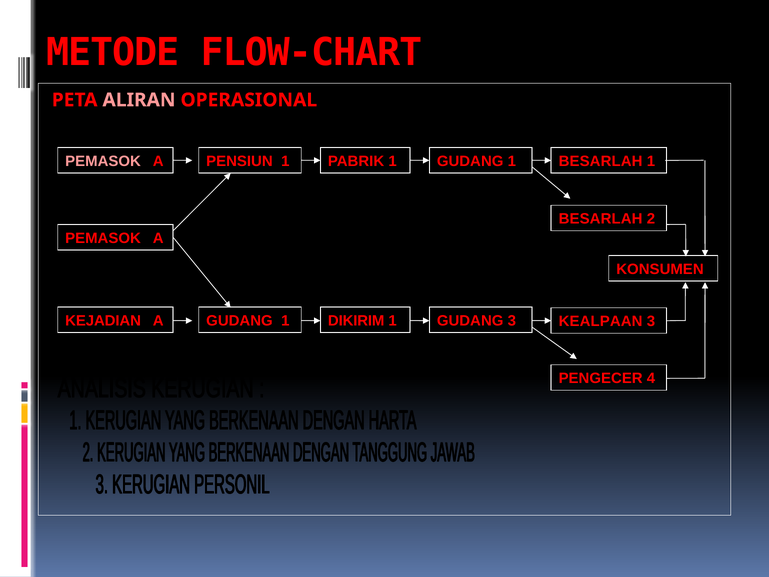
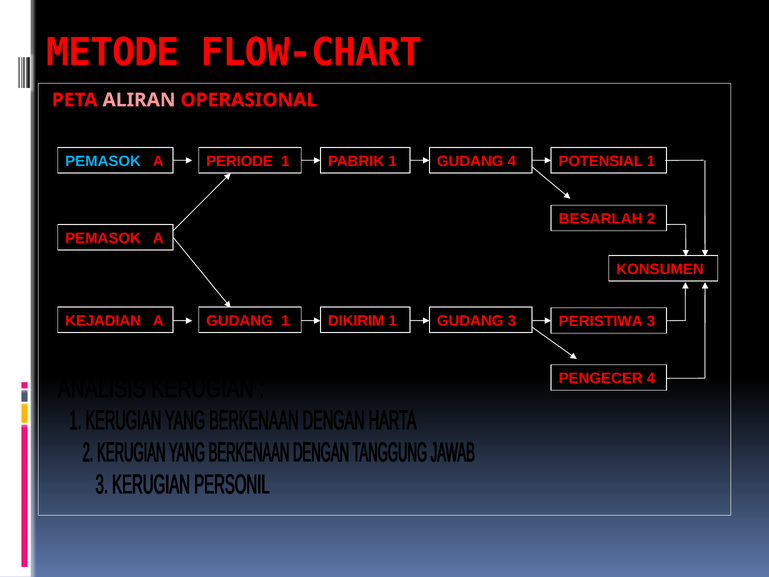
PEMASOK at (103, 161) colour: pink -> light blue
PENSIUN: PENSIUN -> PERIODE
1 at (512, 161): 1 -> 4
BESARLAH at (601, 161): BESARLAH -> POTENSIAL
KEALPAAN: KEALPAAN -> PERISTIWA
